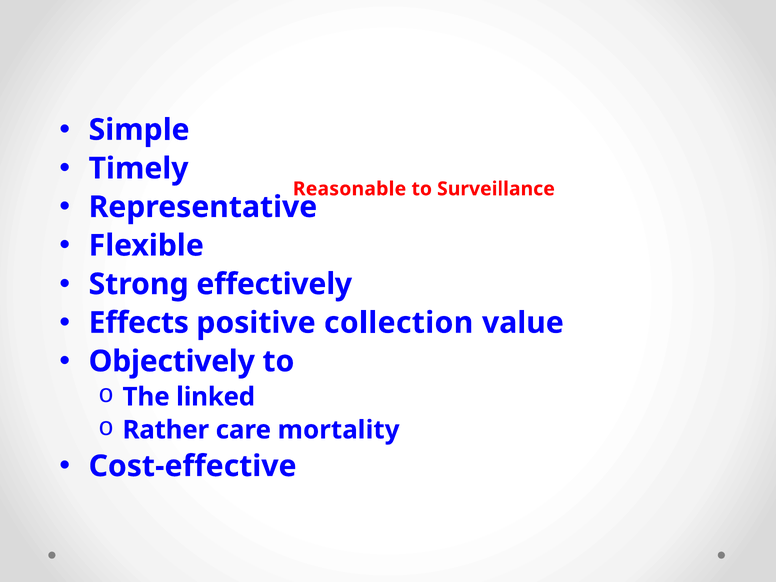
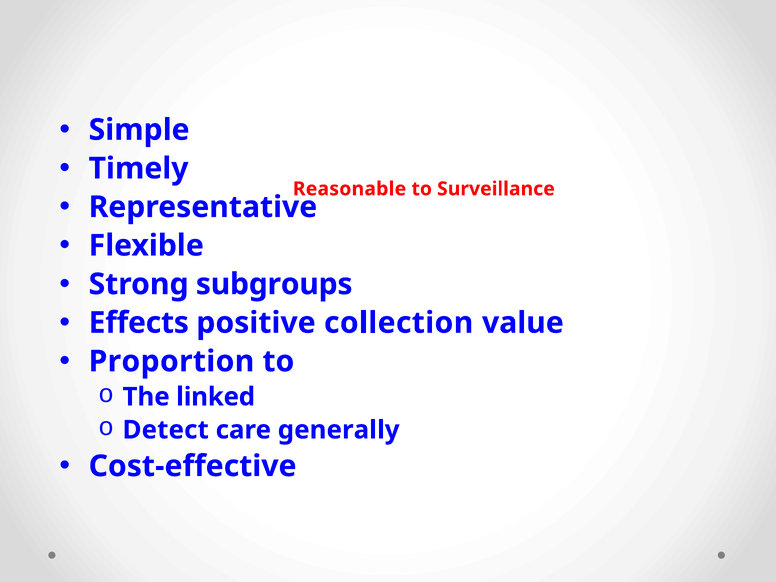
effectively: effectively -> subgroups
Objectively: Objectively -> Proportion
Rather: Rather -> Detect
mortality: mortality -> generally
